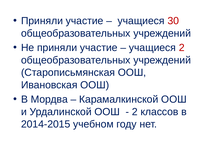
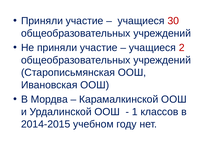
2 at (135, 111): 2 -> 1
